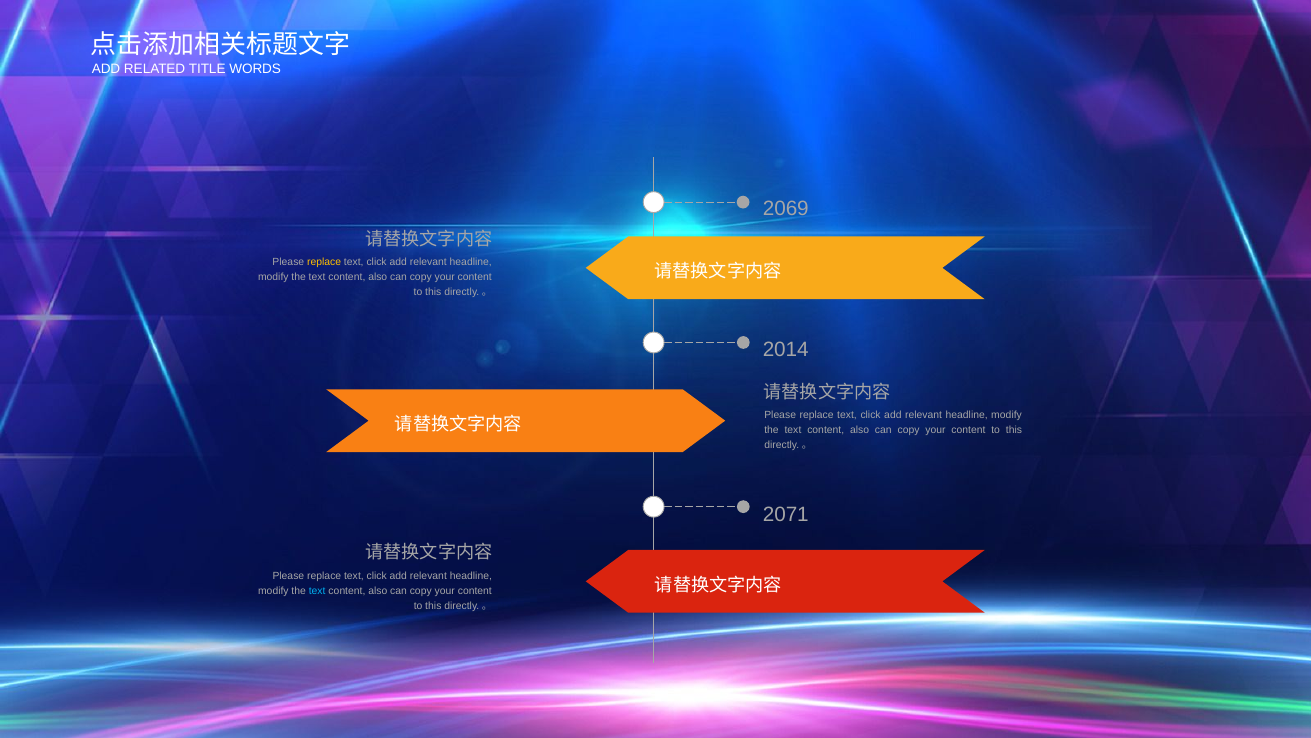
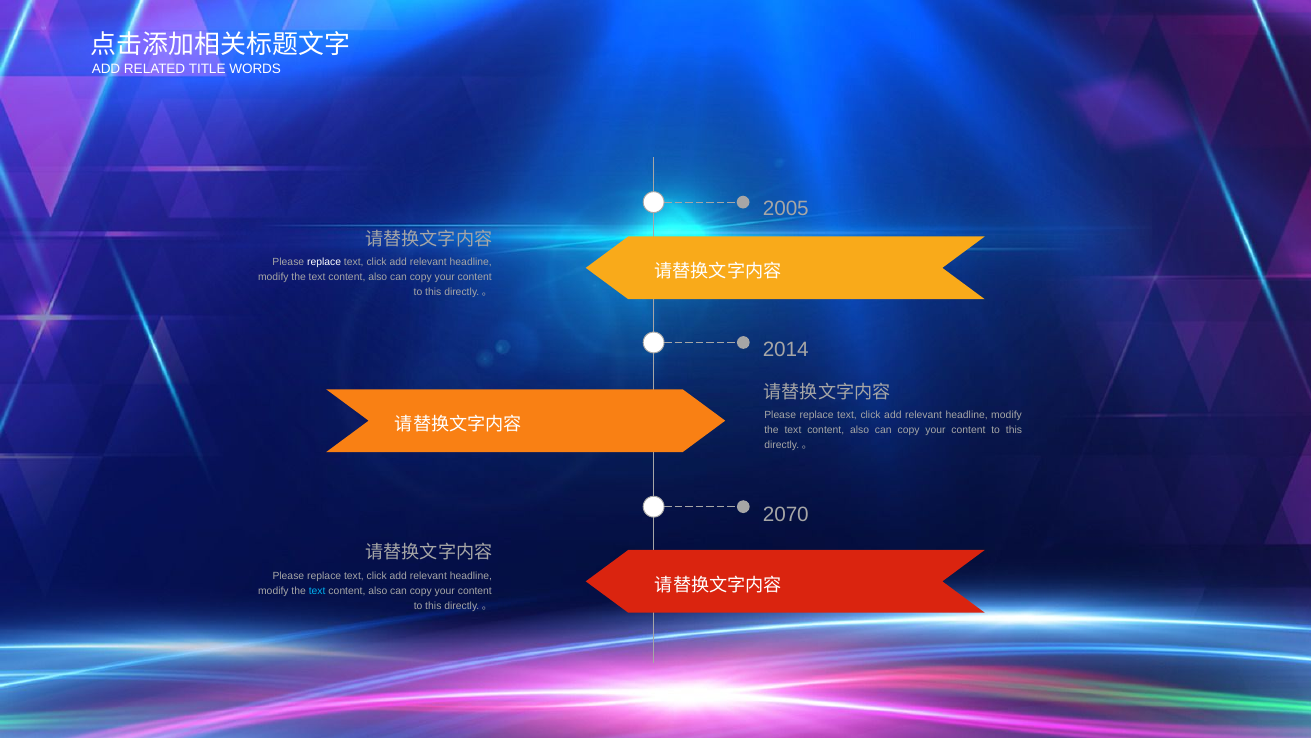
2069: 2069 -> 2005
replace at (324, 262) colour: yellow -> white
2071: 2071 -> 2070
